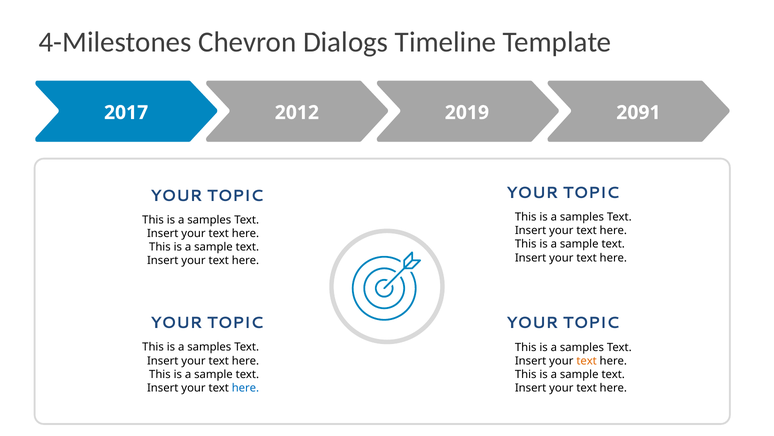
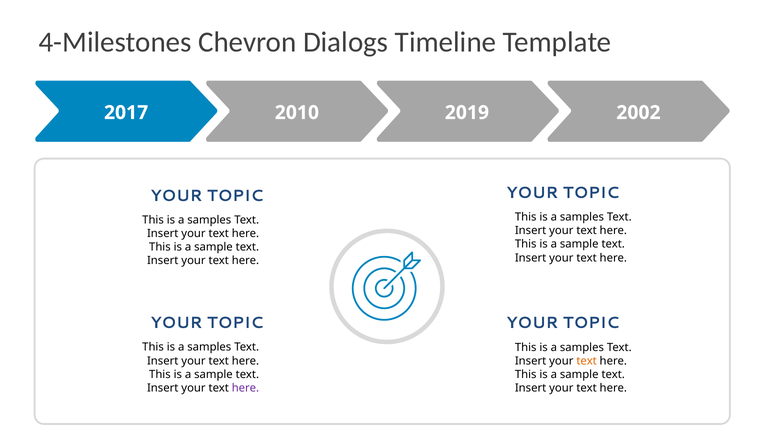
2012: 2012 -> 2010
2091: 2091 -> 2002
here at (245, 388) colour: blue -> purple
